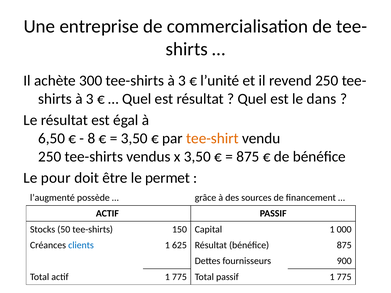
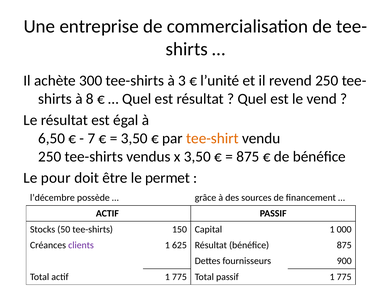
3 at (90, 99): 3 -> 8
dans: dans -> vend
8: 8 -> 7
l’augmenté: l’augmenté -> l’décembre
clients colour: blue -> purple
